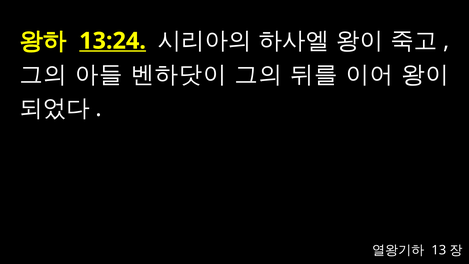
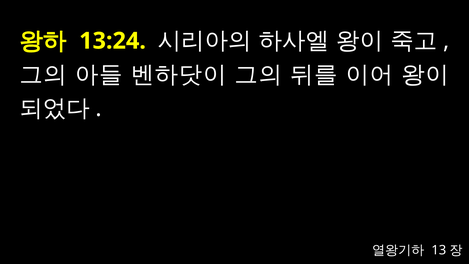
13:24 underline: present -> none
